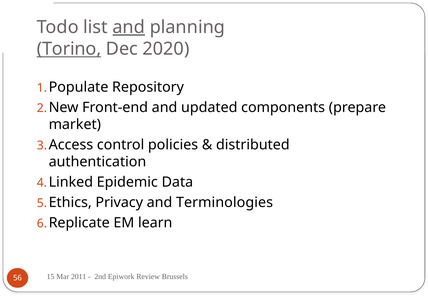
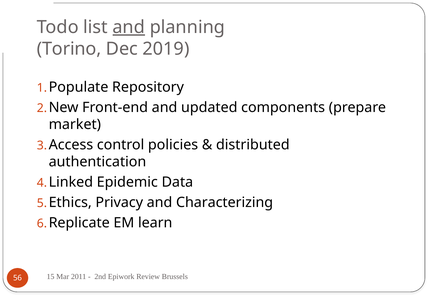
Torino underline: present -> none
2020: 2020 -> 2019
Terminologies: Terminologies -> Characterizing
